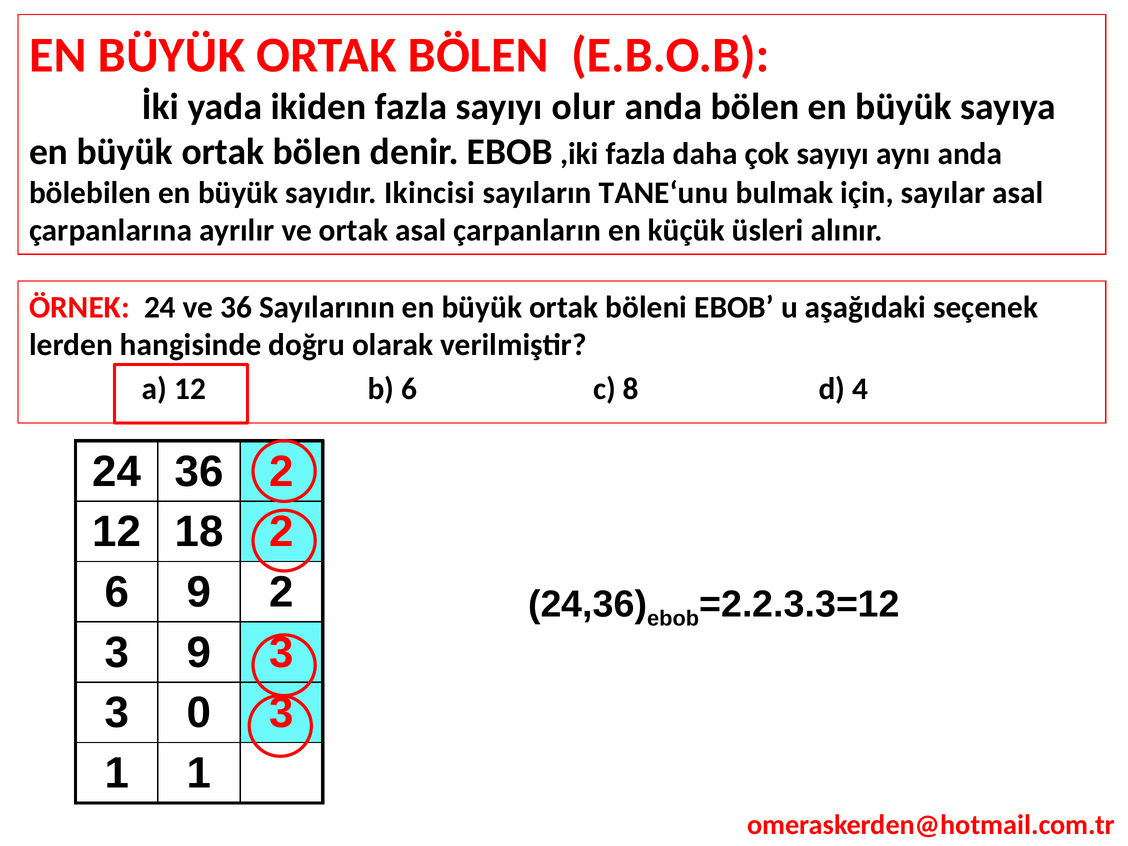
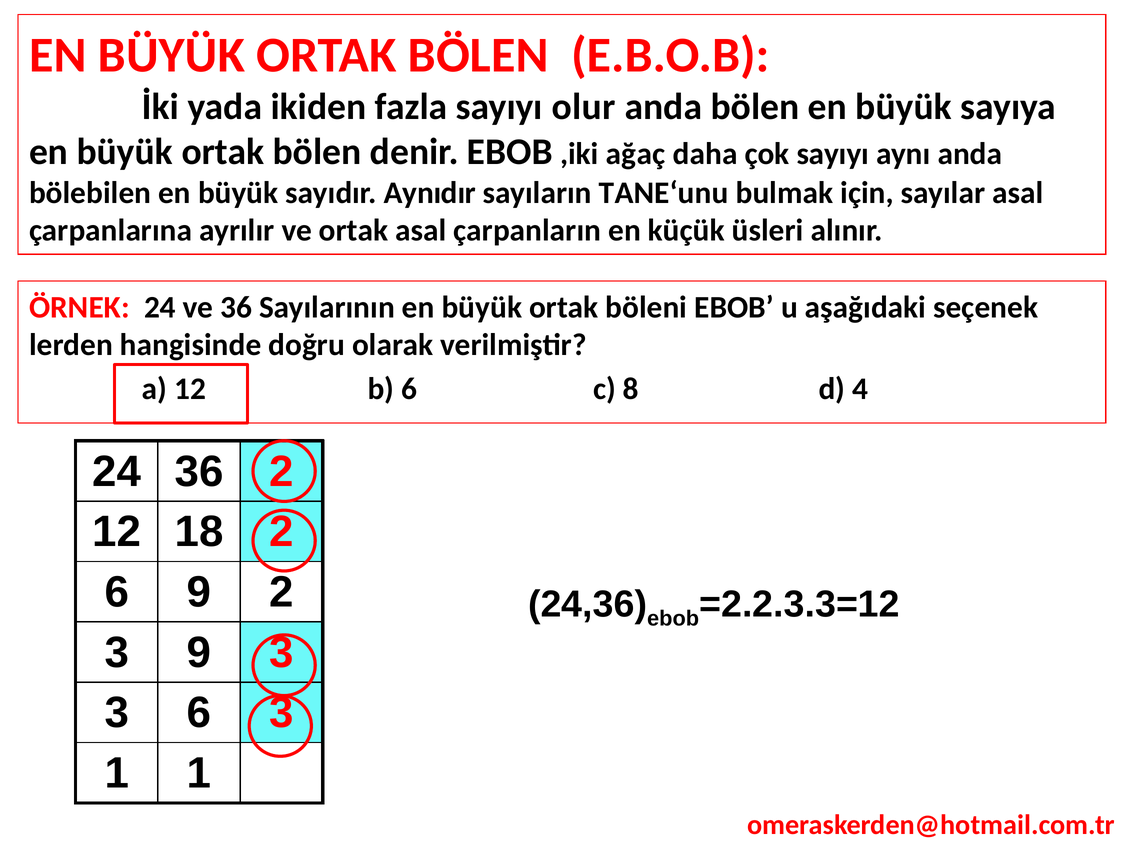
,iki fazla: fazla -> ağaç
Ikincisi: Ikincisi -> Aynıdır
3 0: 0 -> 6
